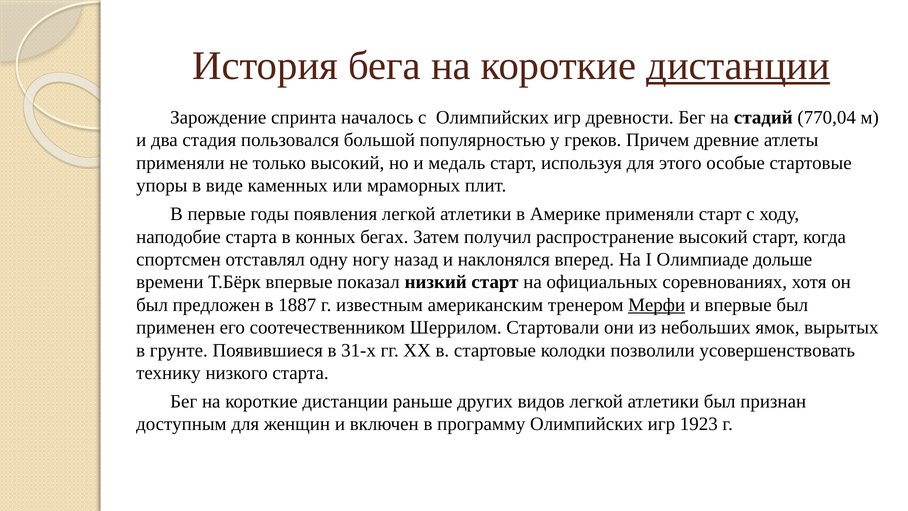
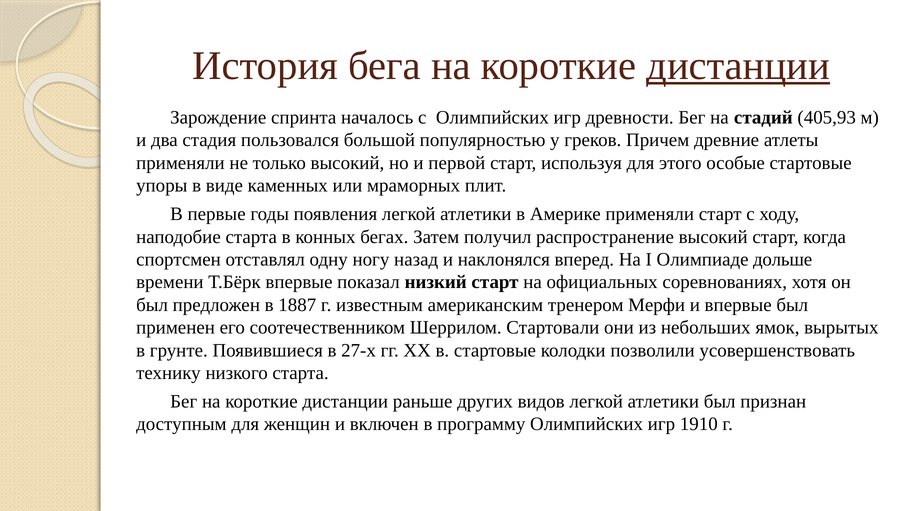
770,04: 770,04 -> 405,93
медаль: медаль -> первой
Мерфи underline: present -> none
31-х: 31-х -> 27-х
1923: 1923 -> 1910
